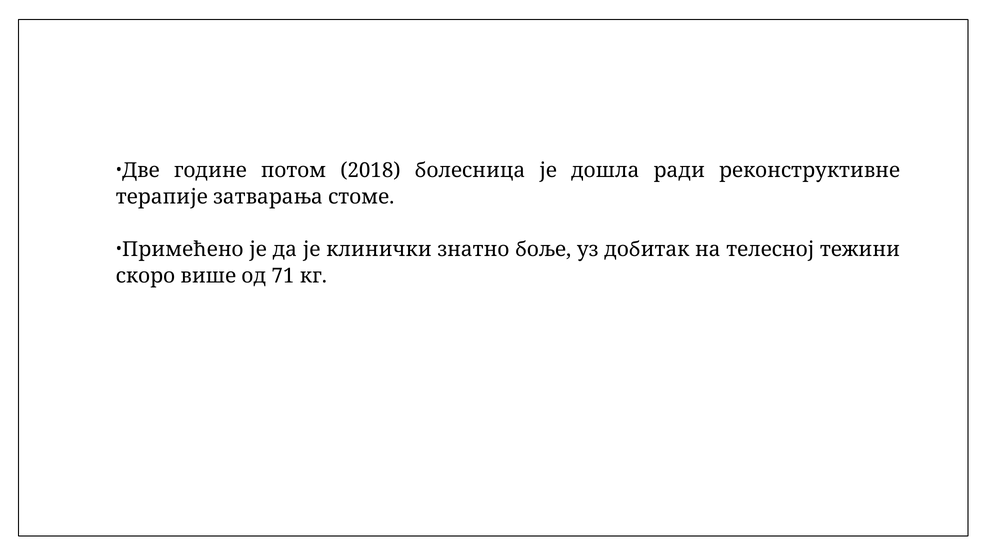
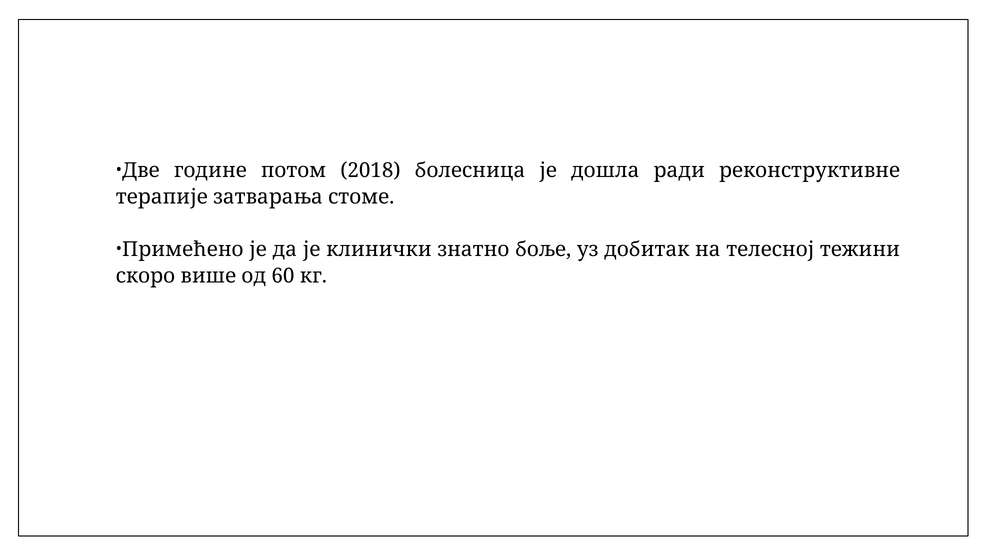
71: 71 -> 60
